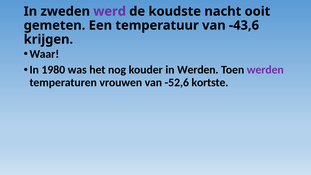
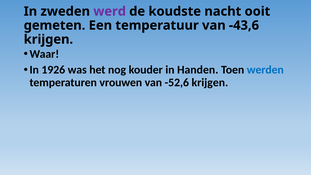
1980: 1980 -> 1926
in Werden: Werden -> Handen
werden at (265, 70) colour: purple -> blue
-52,6 kortste: kortste -> krijgen
